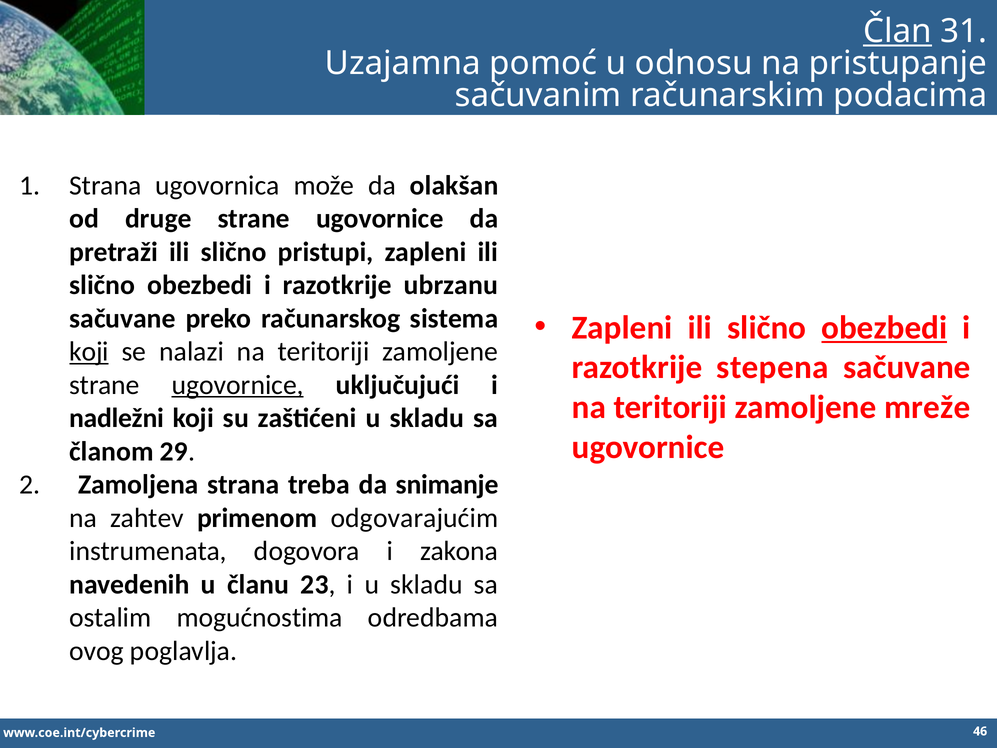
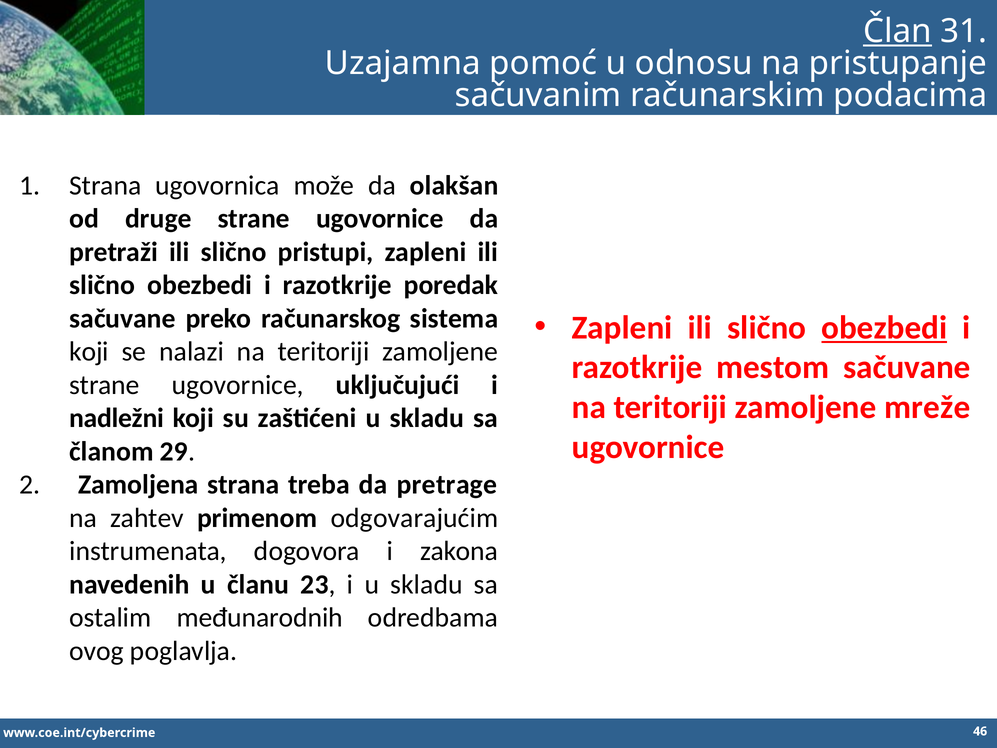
ubrzanu: ubrzanu -> poredak
koji at (89, 352) underline: present -> none
stepena: stepena -> mestom
ugovornice at (238, 385) underline: present -> none
snimanje: snimanje -> pretrage
mogućnostima: mogućnostima -> međunarodnih
